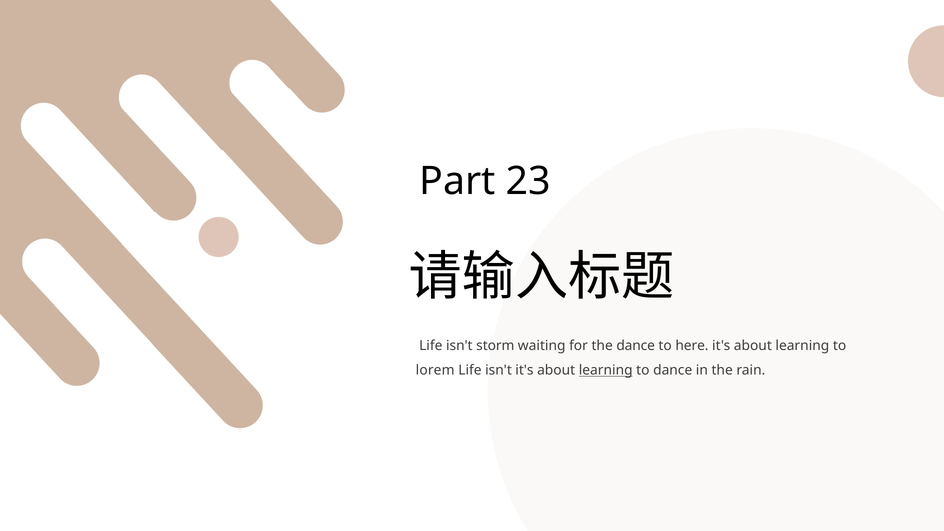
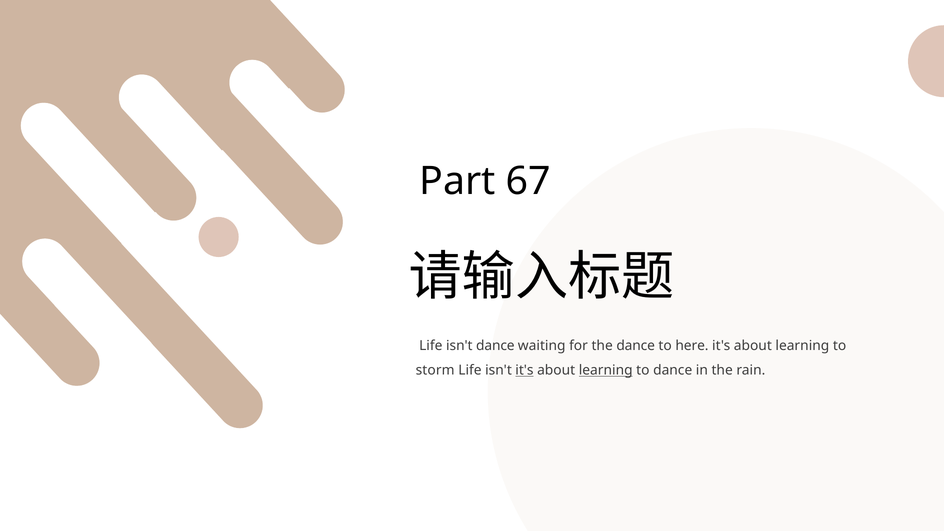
23: 23 -> 67
isn't storm: storm -> dance
lorem: lorem -> storm
it's at (524, 370) underline: none -> present
